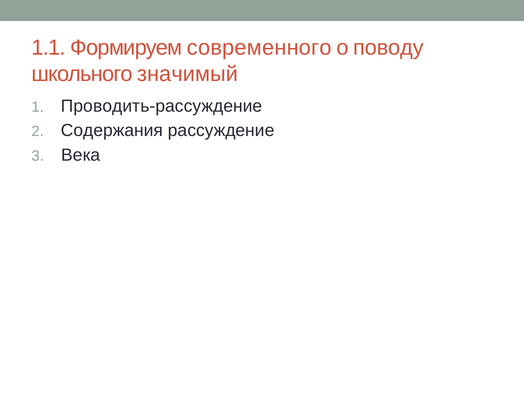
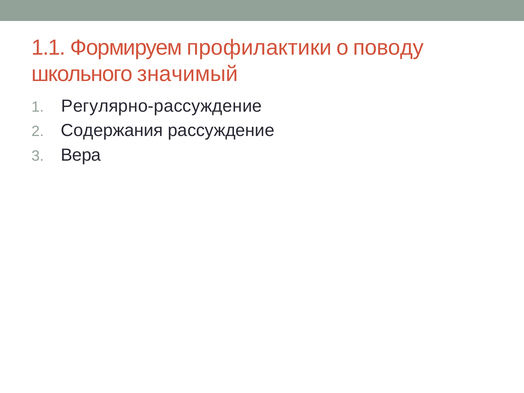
современного: современного -> профилактики
Проводить-рассуждение: Проводить-рассуждение -> Регулярно-рассуждение
Века: Века -> Вера
